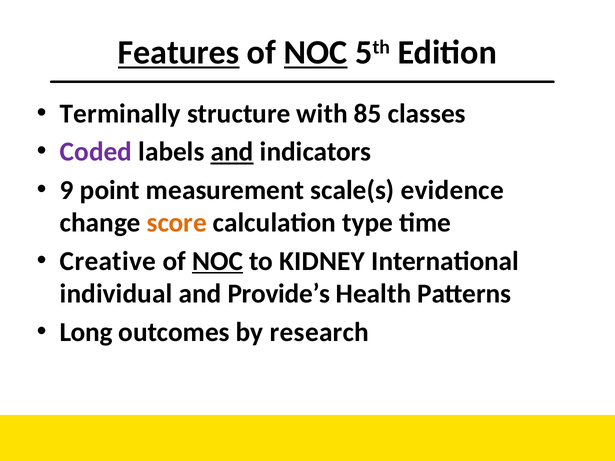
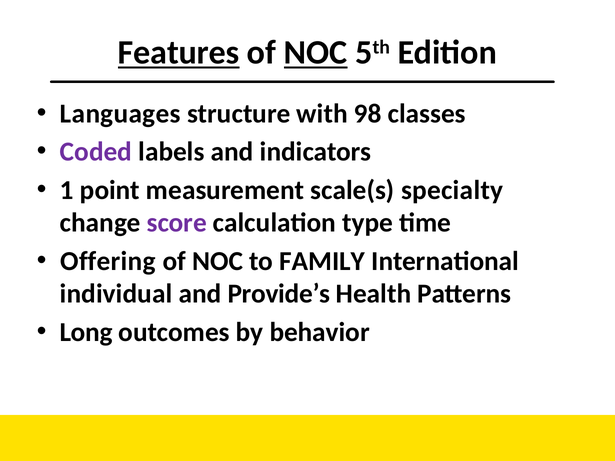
Terminally: Terminally -> Languages
85: 85 -> 98
and at (232, 152) underline: present -> none
9: 9 -> 1
evidence: evidence -> specialty
score colour: orange -> purple
Creative: Creative -> Offering
NOC at (218, 261) underline: present -> none
KIDNEY: KIDNEY -> FAMILY
research: research -> behavior
